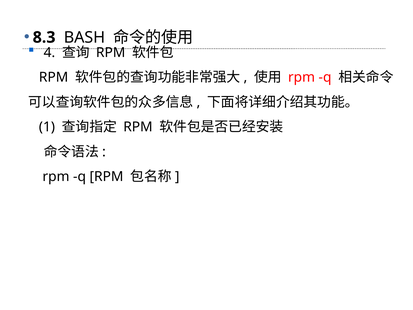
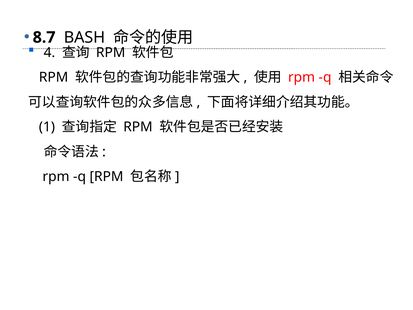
8.3: 8.3 -> 8.7
